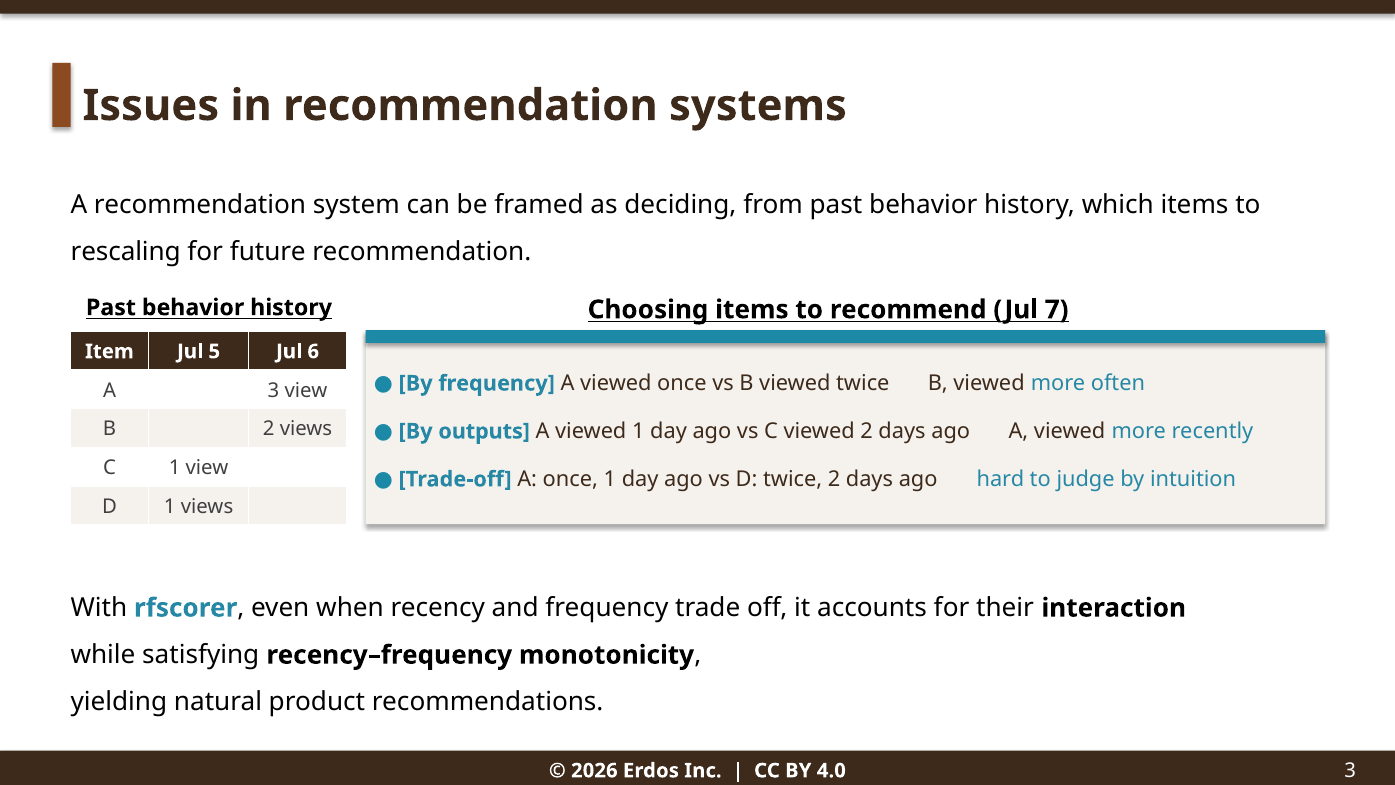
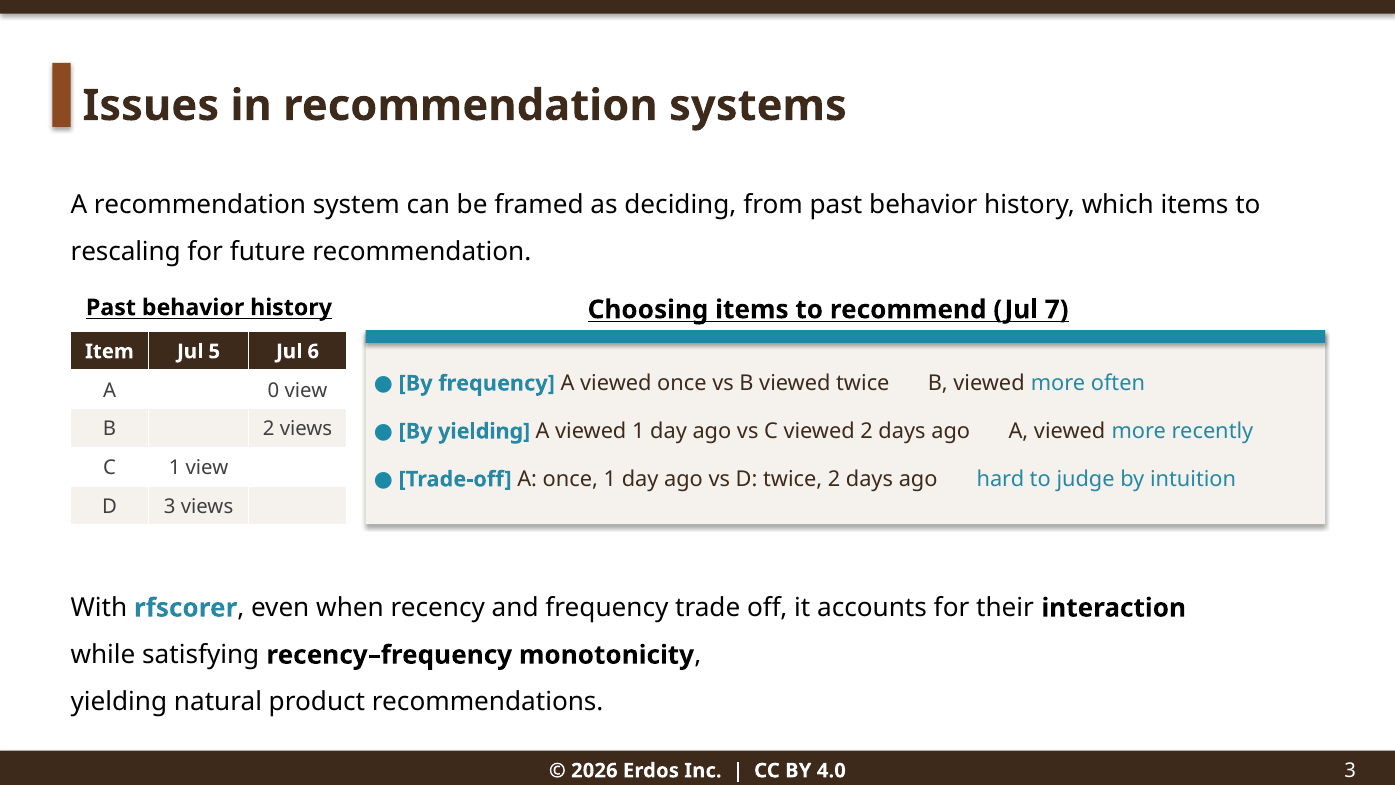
A 3: 3 -> 0
By outputs: outputs -> yielding
D 1: 1 -> 3
